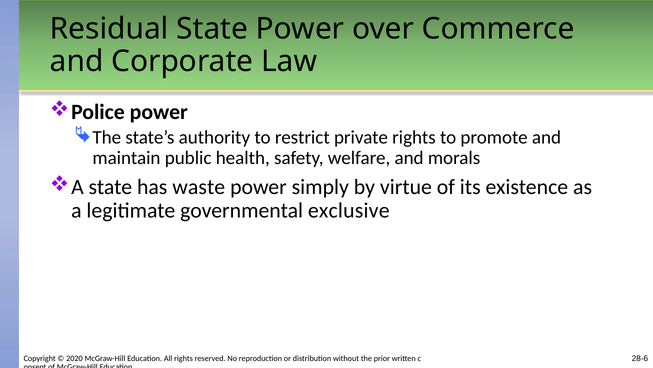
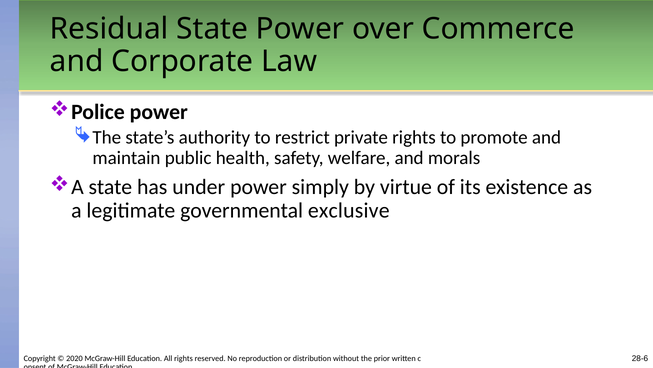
waste: waste -> under
